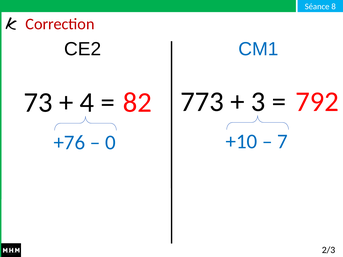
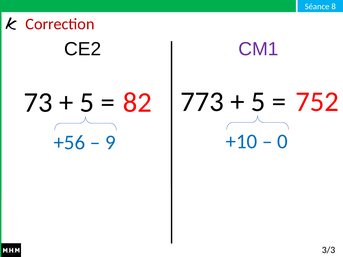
CM1 colour: blue -> purple
3 at (258, 102): 3 -> 5
792: 792 -> 752
4 at (87, 103): 4 -> 5
7: 7 -> 0
+76: +76 -> +56
0: 0 -> 9
2/3: 2/3 -> 3/3
